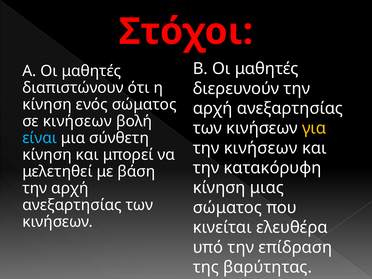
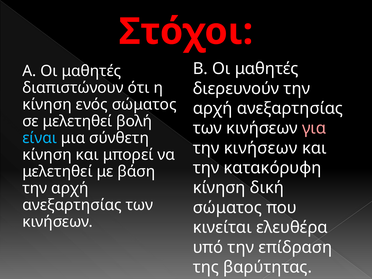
σε κινήσεων: κινήσεων -> μελετηθεί
για colour: yellow -> pink
μιας: μιας -> δική
